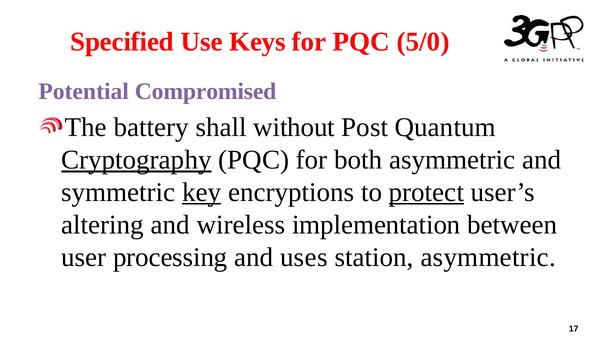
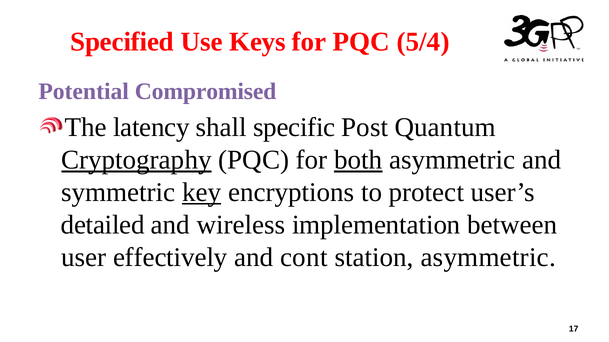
5/0: 5/0 -> 5/4
battery: battery -> latency
without: without -> specific
both underline: none -> present
protect underline: present -> none
altering: altering -> detailed
processing: processing -> effectively
uses: uses -> cont
